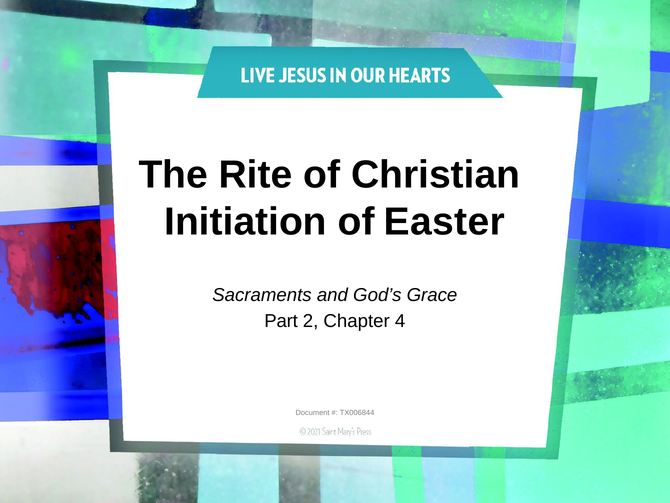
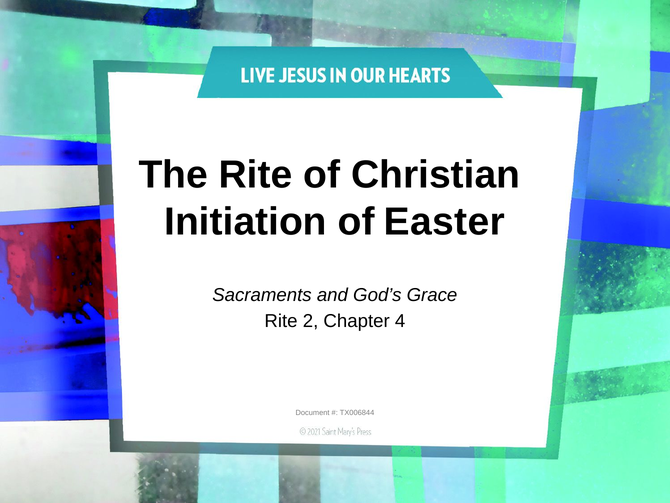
Part at (281, 321): Part -> Rite
